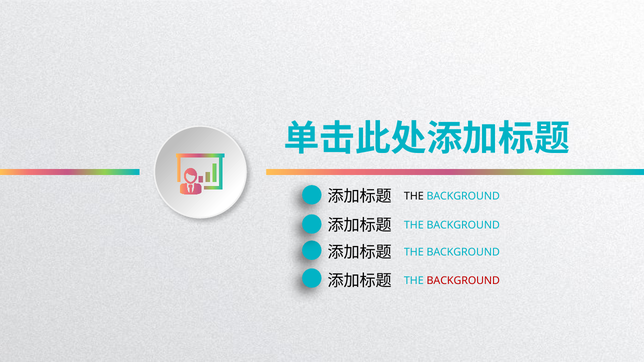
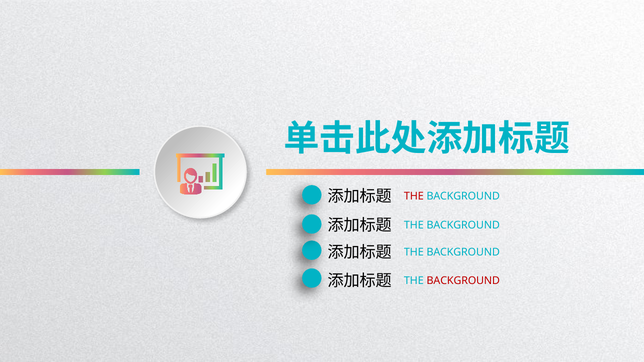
THE at (414, 196) colour: black -> red
